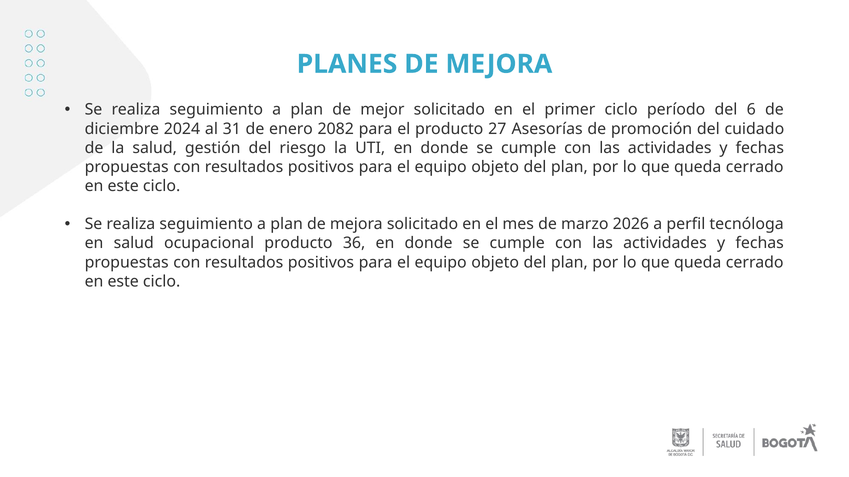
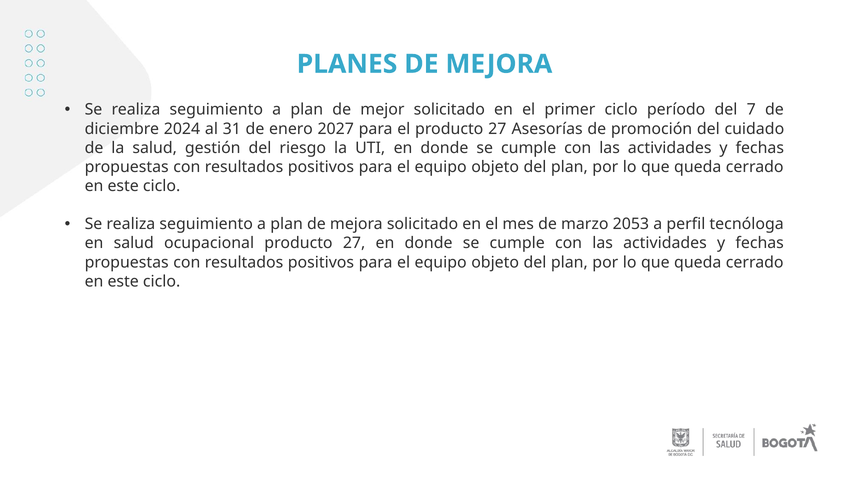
6: 6 -> 7
2082: 2082 -> 2027
2026: 2026 -> 2053
ocupacional producto 36: 36 -> 27
